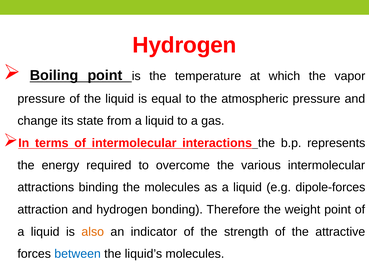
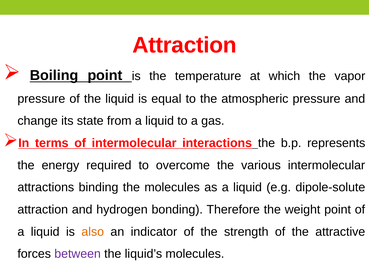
Hydrogen at (184, 45): Hydrogen -> Attraction
dipole-forces: dipole-forces -> dipole-solute
between colour: blue -> purple
